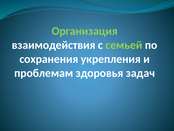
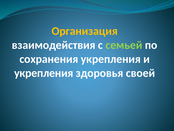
Организация colour: light green -> yellow
проблемам at (44, 73): проблемам -> укрепления
задач: задач -> своей
